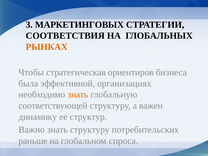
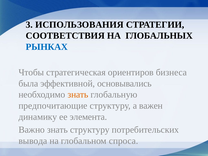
МАРКЕТИНГОВЫХ: МАРКЕТИНГОВЫХ -> ИСПОЛЬЗОВАНИЯ
РЫНКАХ colour: orange -> blue
организациях: организациях -> основывались
соответствующей: соответствующей -> предпочитающие
структур: структур -> элемента
раньше: раньше -> вывода
